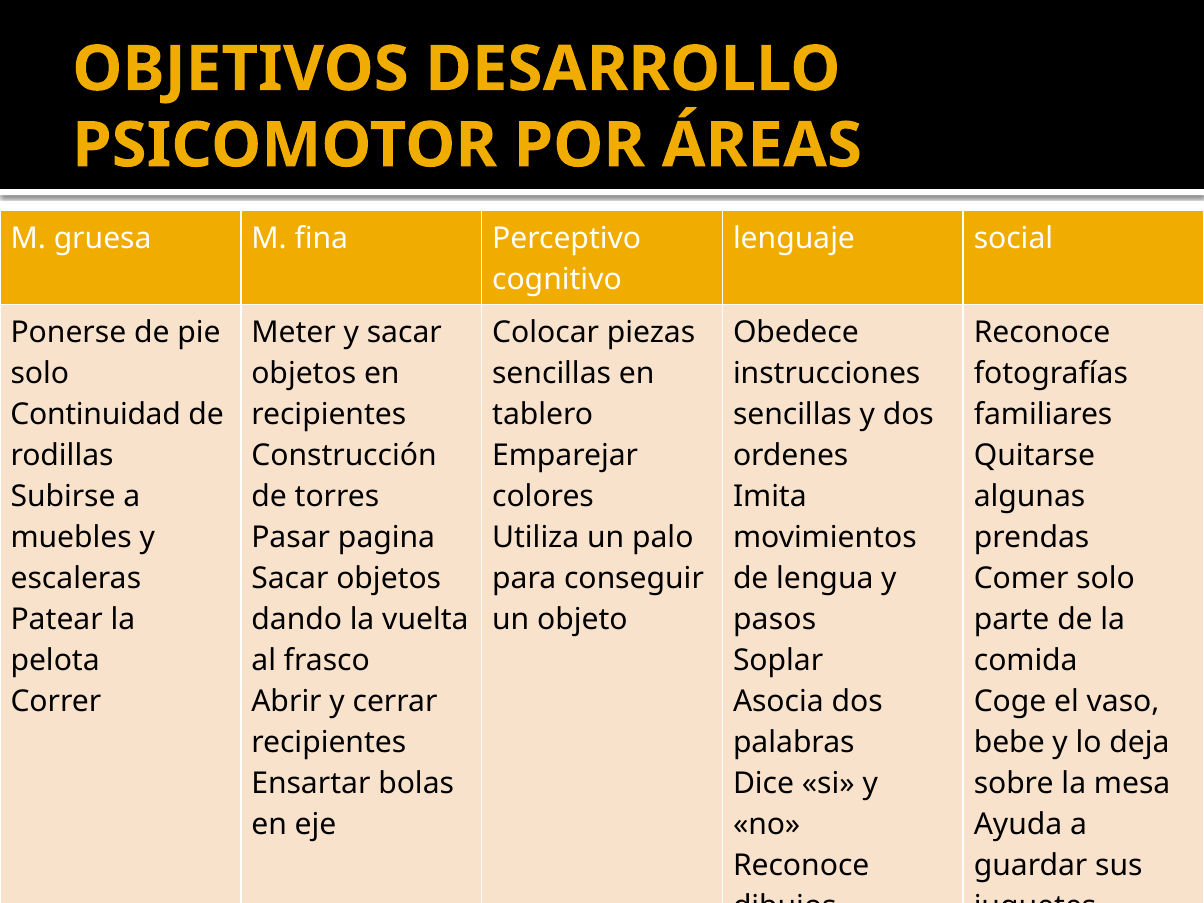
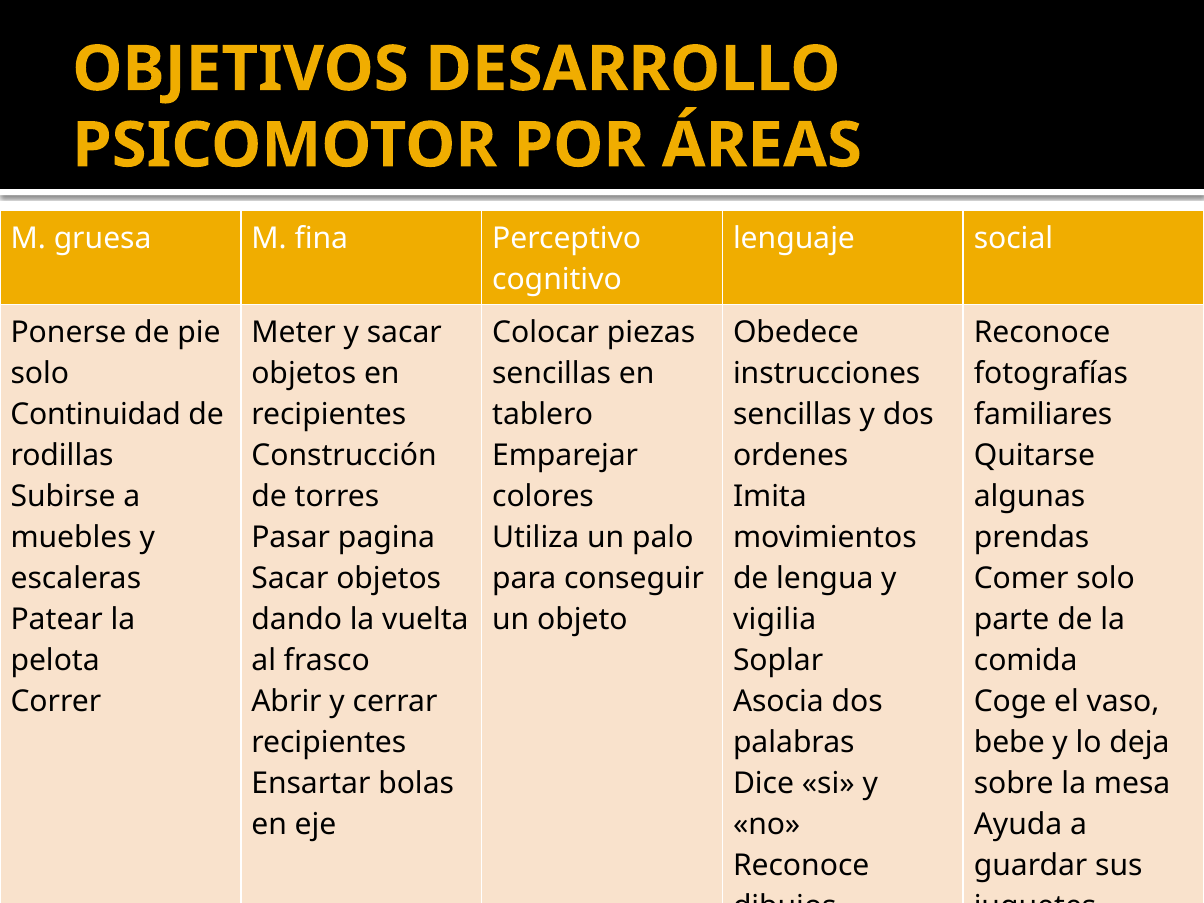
pasos: pasos -> vigilia
